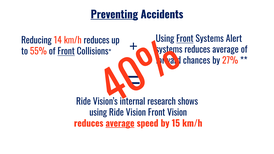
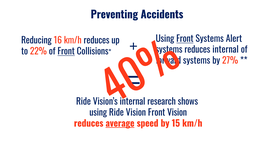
Preventing underline: present -> none
14: 14 -> 16
average at (226, 50): average -> internal
55%: 55% -> 22%
chances at (197, 61): chances -> systems
